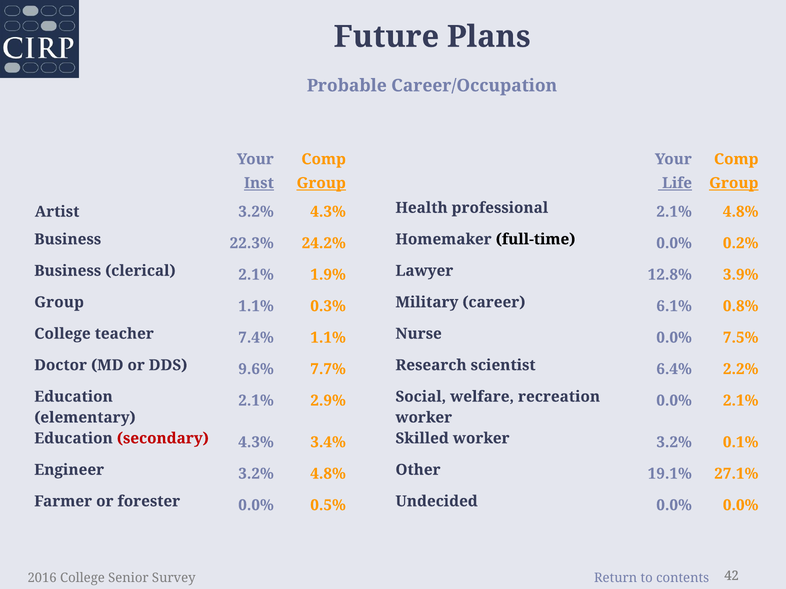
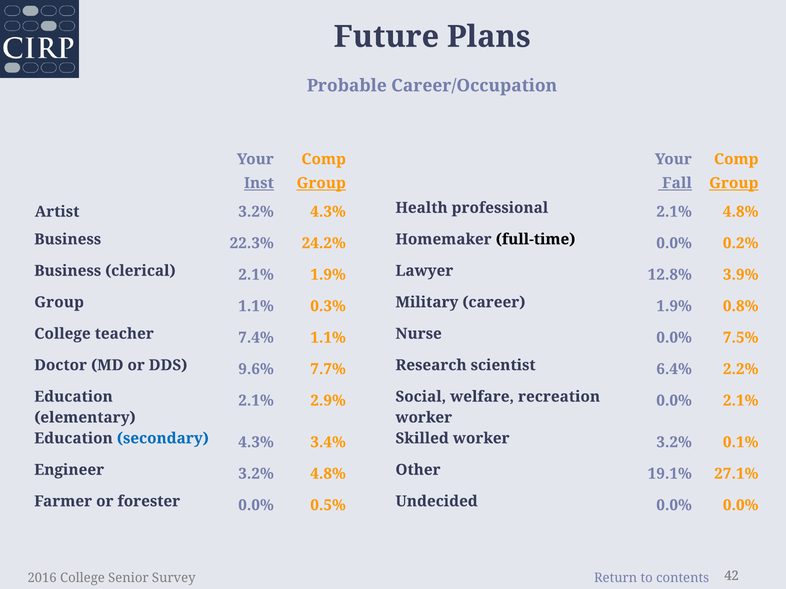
Life: Life -> Fall
career 6.1%: 6.1% -> 1.9%
secondary colour: red -> blue
